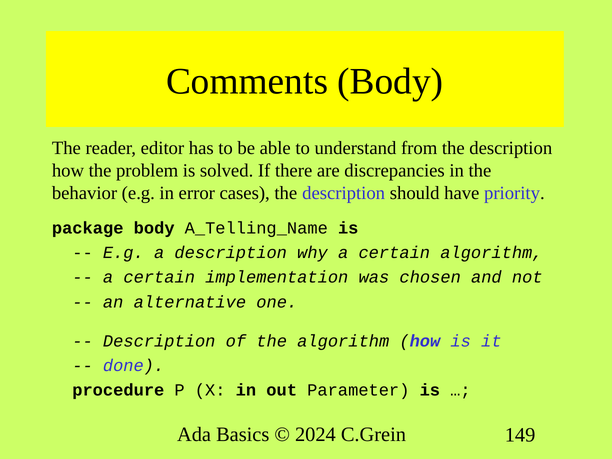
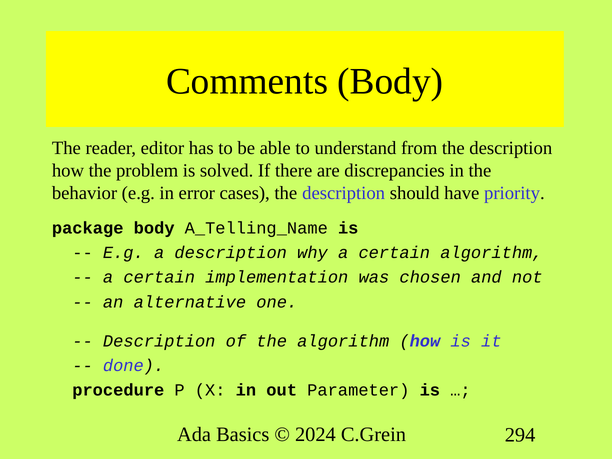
149: 149 -> 294
